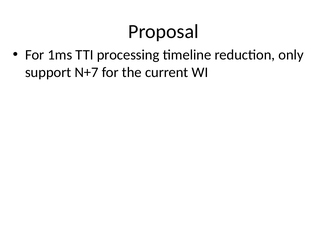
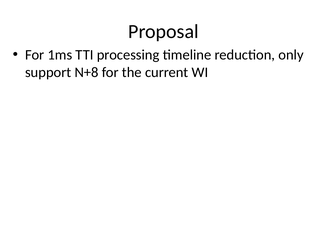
N+7: N+7 -> N+8
